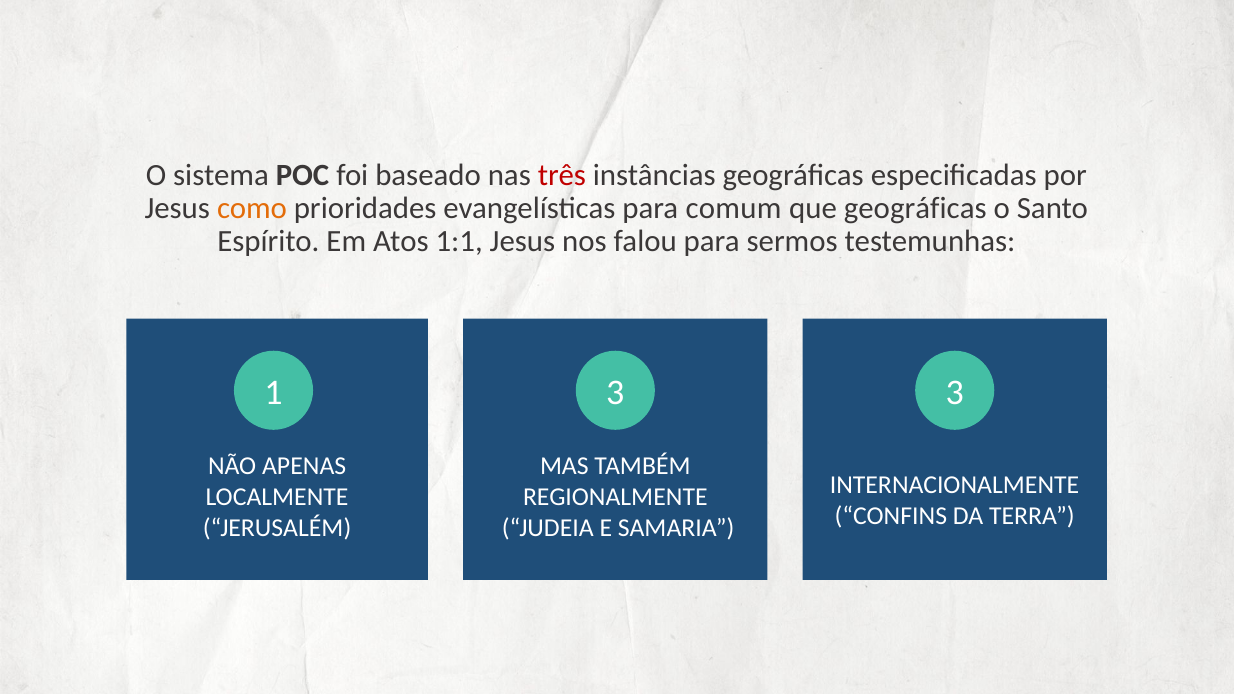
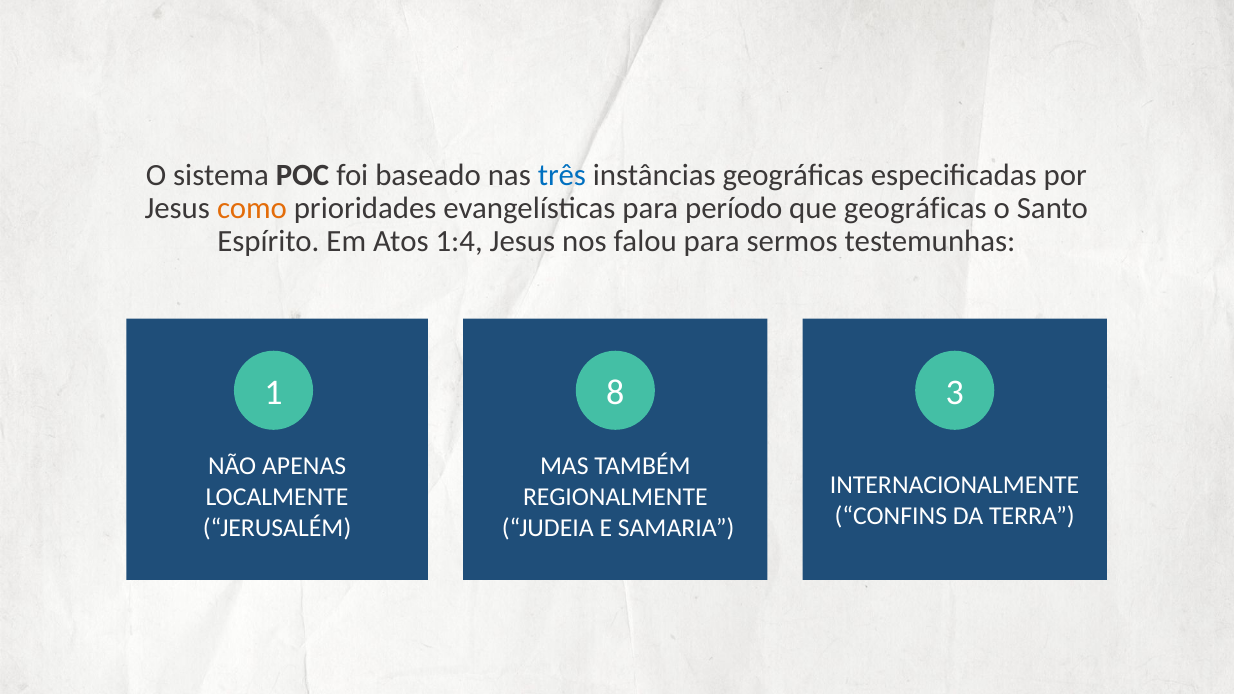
três colour: red -> blue
comum: comum -> período
1:1: 1:1 -> 1:4
1 3: 3 -> 8
